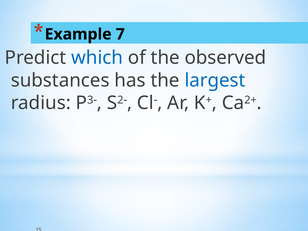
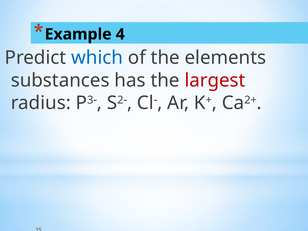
7: 7 -> 4
observed: observed -> elements
largest colour: blue -> red
